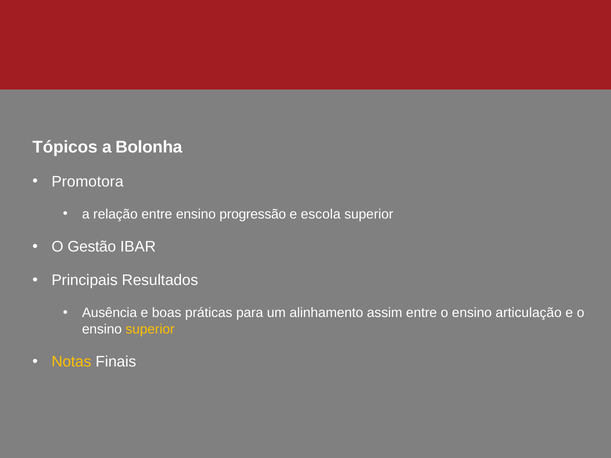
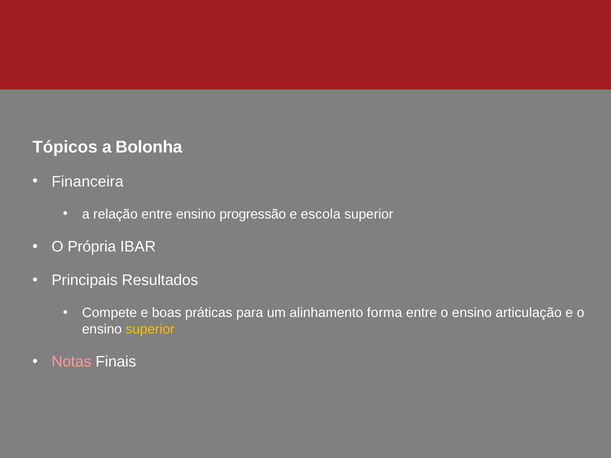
Promotora: Promotora -> Financeira
Gestão: Gestão -> Própria
Ausência: Ausência -> Compete
assim: assim -> forma
Notas colour: yellow -> pink
